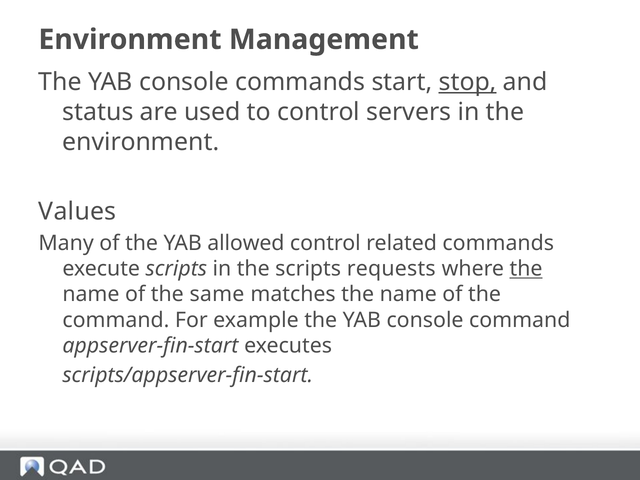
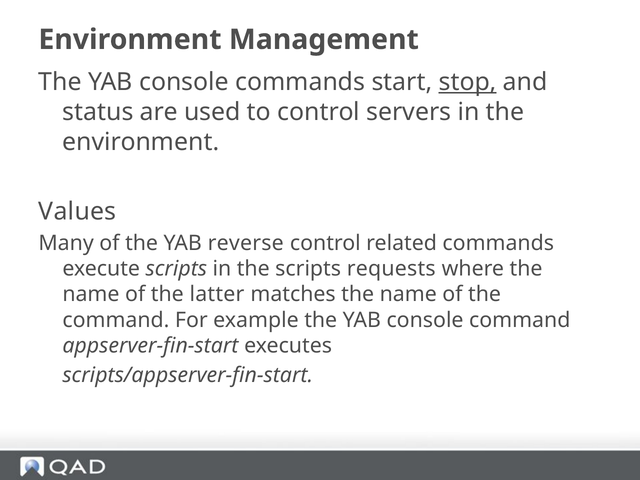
allowed: allowed -> reverse
the at (526, 269) underline: present -> none
same: same -> latter
